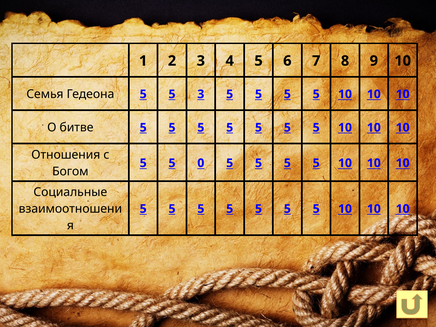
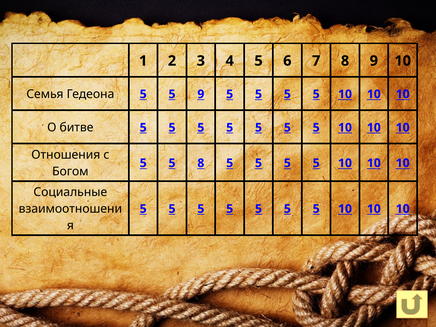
5 3: 3 -> 9
5 0: 0 -> 8
